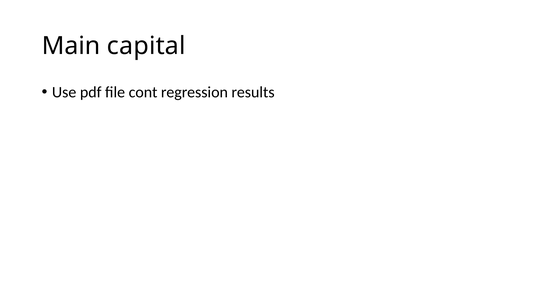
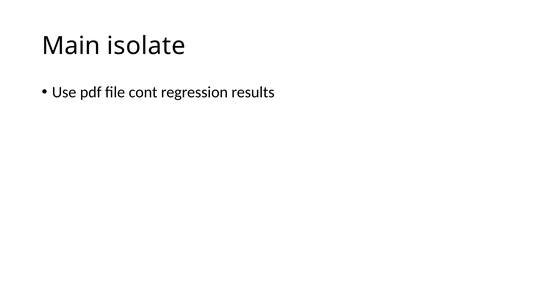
capital: capital -> isolate
